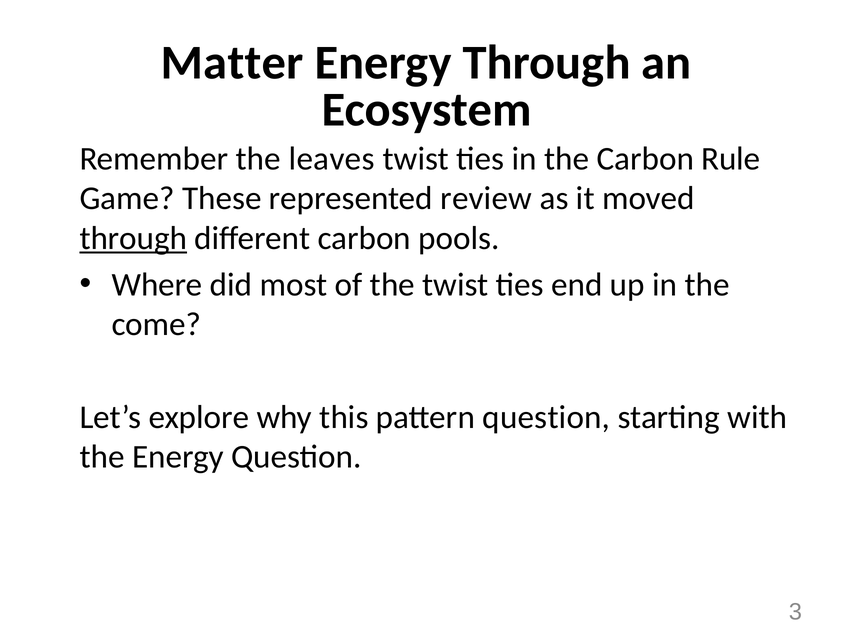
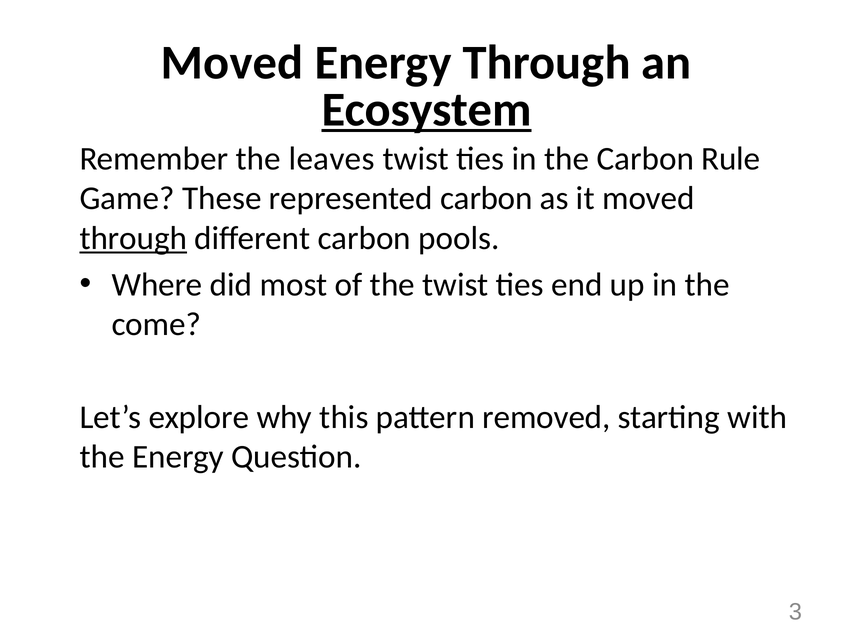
Matter at (232, 63): Matter -> Moved
Ecosystem underline: none -> present
represented review: review -> carbon
pattern question: question -> removed
